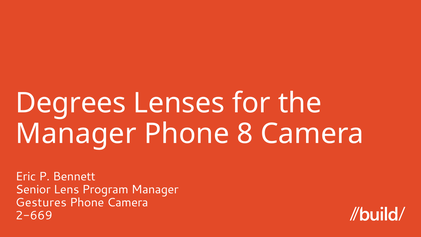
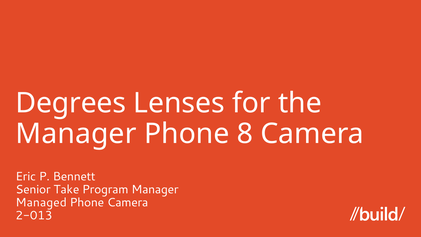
Lens: Lens -> Take
Gestures: Gestures -> Managed
2-669: 2-669 -> 2-013
